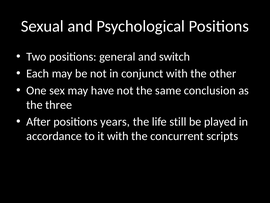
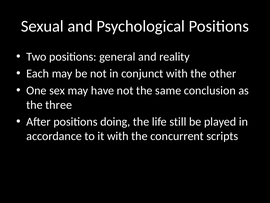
switch: switch -> reality
years: years -> doing
